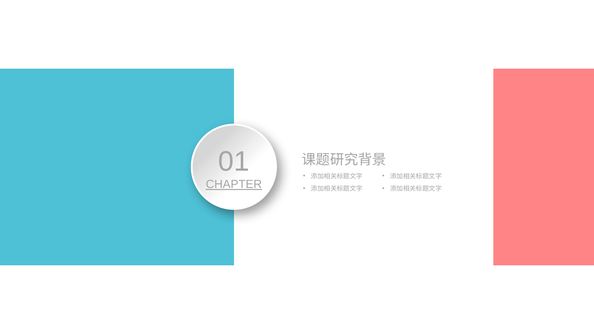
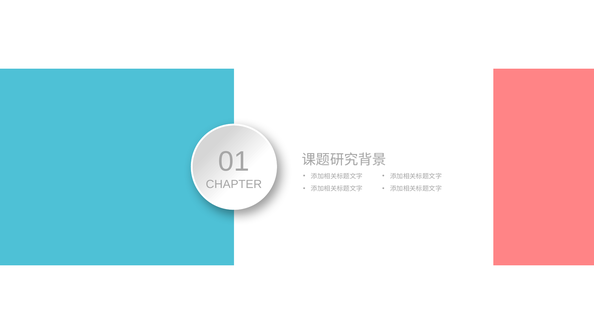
CHAPTER underline: present -> none
